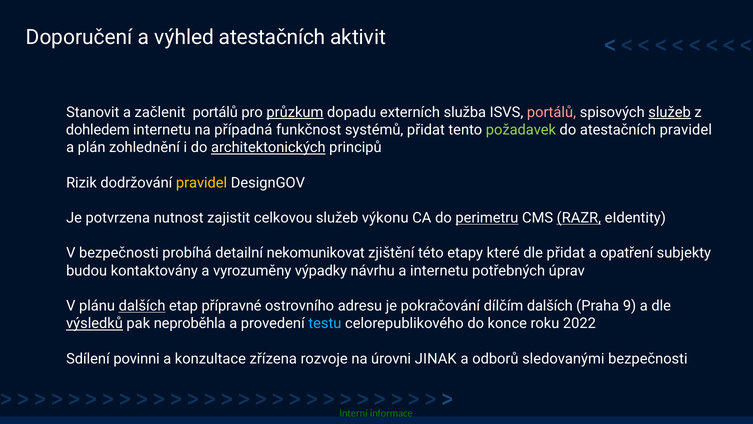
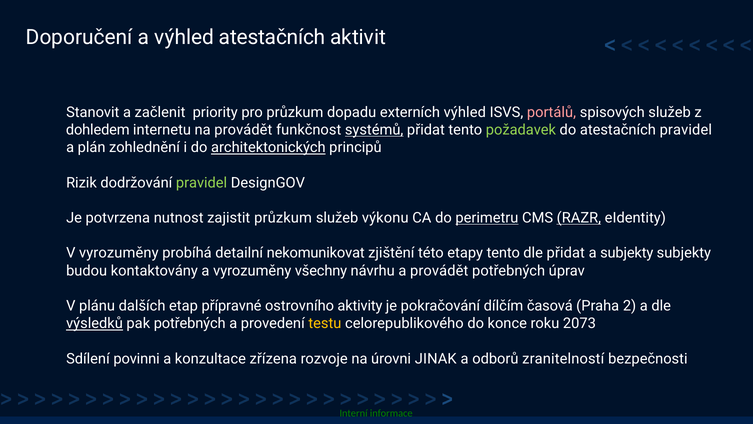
začlenit portálů: portálů -> priority
průzkum at (295, 112) underline: present -> none
externích služba: služba -> výhled
služeb at (670, 112) underline: present -> none
na případná: případná -> provádět
systémů underline: none -> present
pravidel at (202, 183) colour: yellow -> light green
zajistit celkovou: celkovou -> průzkum
V bezpečnosti: bezpečnosti -> vyrozuměny
etapy které: které -> tento
a opatření: opatření -> subjekty
výpadky: výpadky -> všechny
a internetu: internetu -> provádět
dalších at (142, 306) underline: present -> none
adresu: adresu -> aktivity
dílčím dalších: dalších -> časová
9: 9 -> 2
pak neproběhla: neproběhla -> potřebných
testu colour: light blue -> yellow
2022: 2022 -> 2073
sledovanými: sledovanými -> zranitelností
